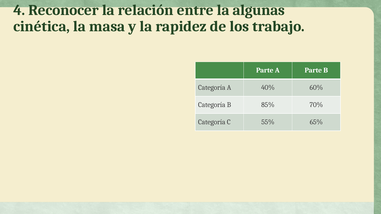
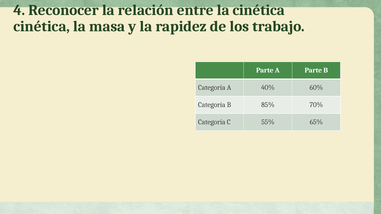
la algunas: algunas -> cinética
